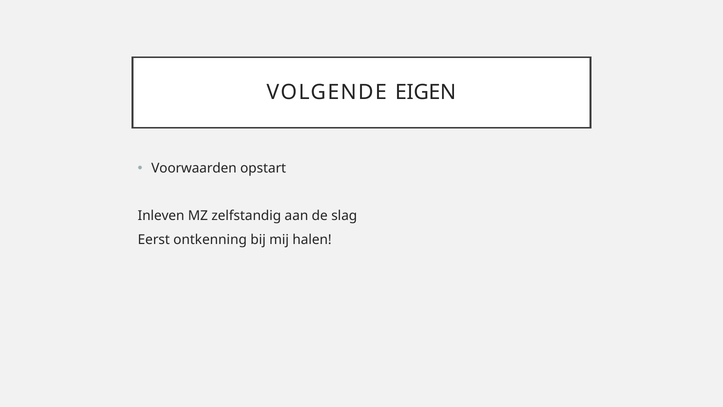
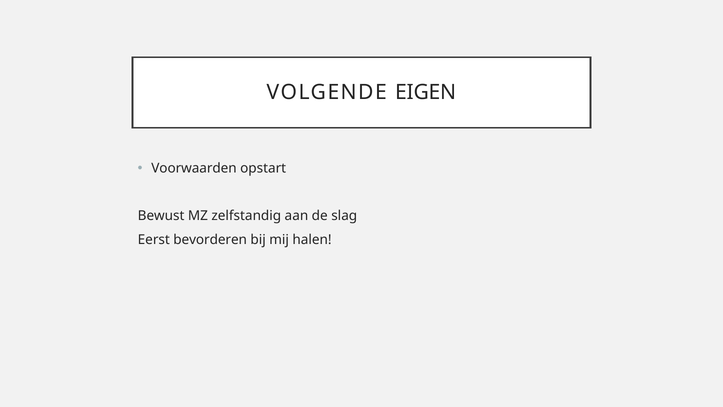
Inleven: Inleven -> Bewust
ontkenning: ontkenning -> bevorderen
